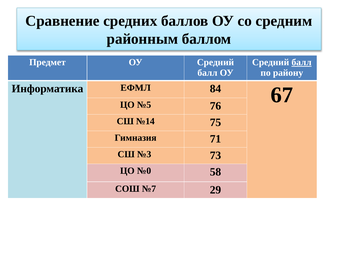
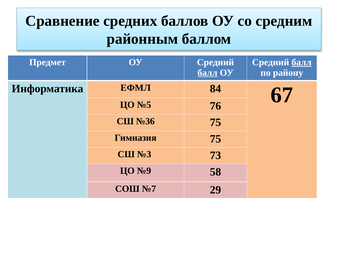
балл at (207, 73) underline: none -> present
№14: №14 -> №36
Гимназия 71: 71 -> 75
№0: №0 -> №9
